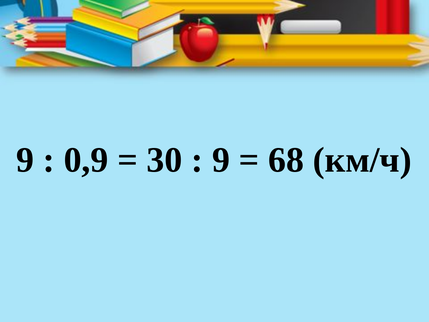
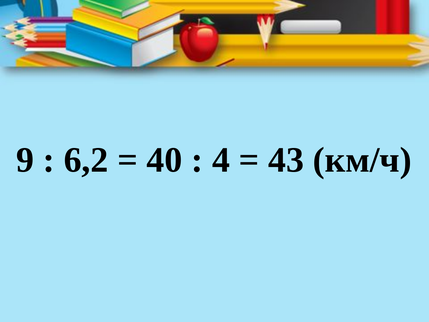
0,9: 0,9 -> 6,2
30: 30 -> 40
9 at (221, 160): 9 -> 4
68: 68 -> 43
